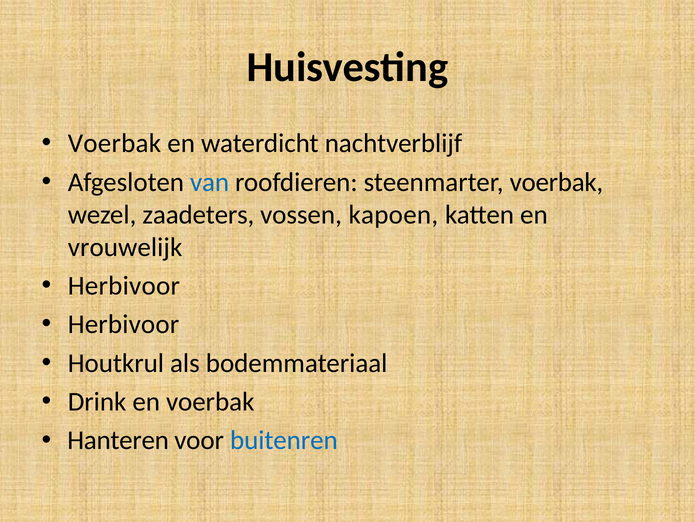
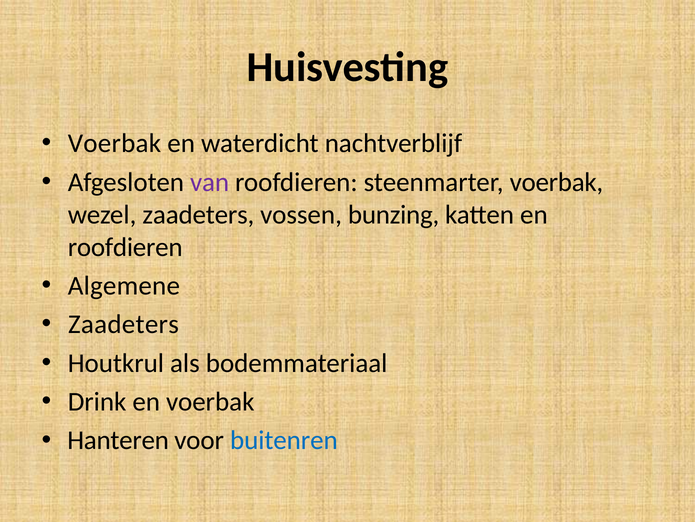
van colour: blue -> purple
kapoen: kapoen -> bunzing
vrouwelijk at (125, 247): vrouwelijk -> roofdieren
Herbivoor at (124, 285): Herbivoor -> Algemene
Herbivoor at (123, 324): Herbivoor -> Zaadeters
